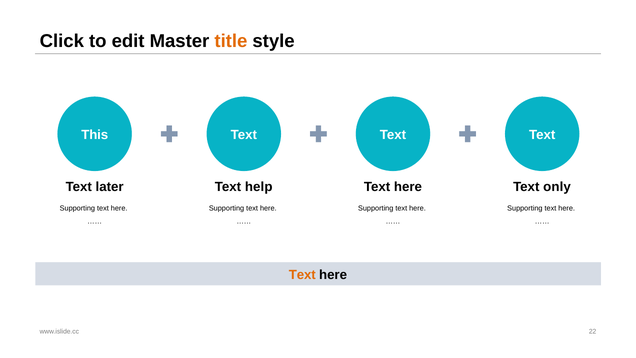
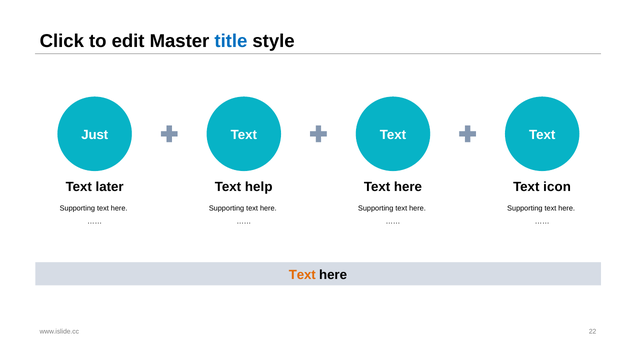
title colour: orange -> blue
This: This -> Just
only: only -> icon
